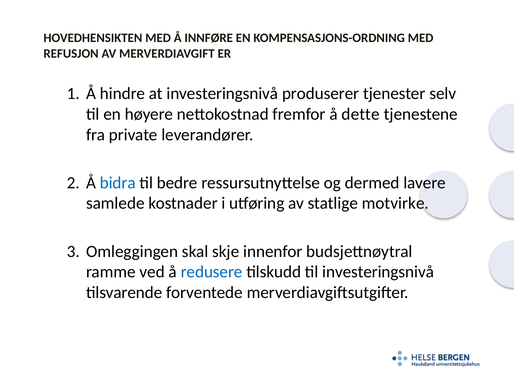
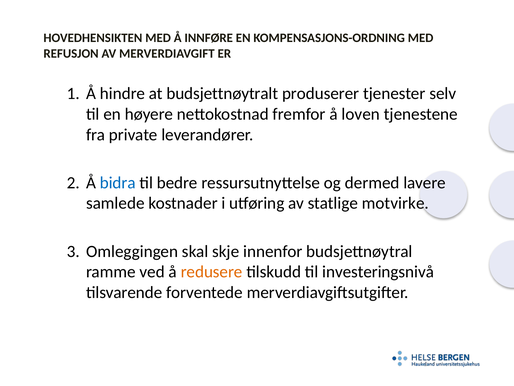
at investeringsnivå: investeringsnivå -> budsjettnøytralt
dette: dette -> loven
redusere colour: blue -> orange
